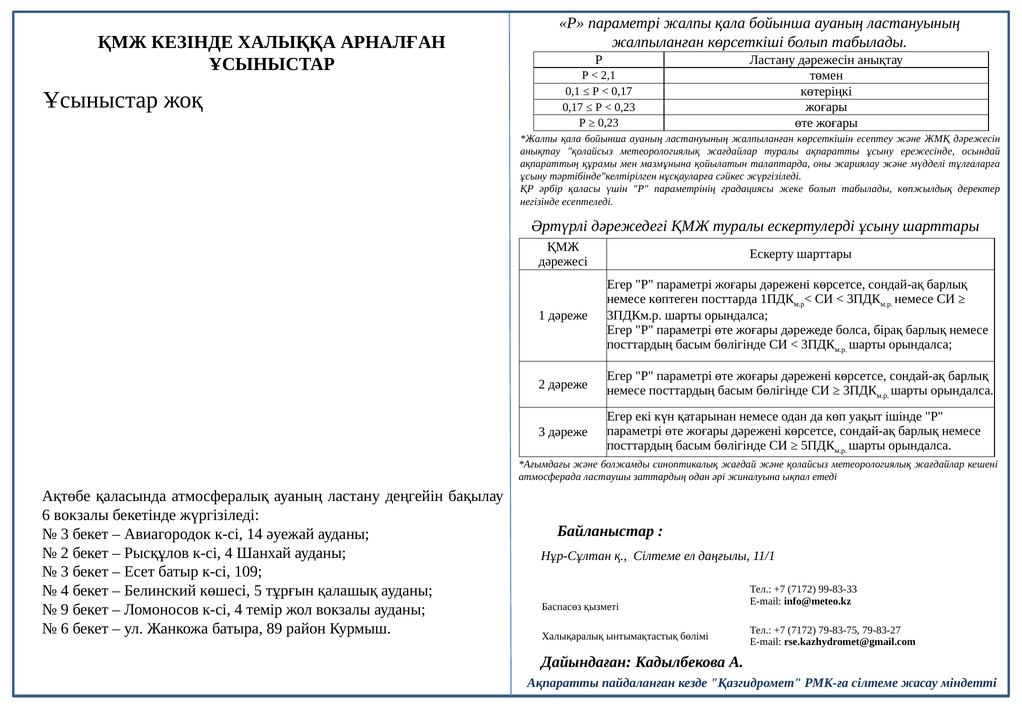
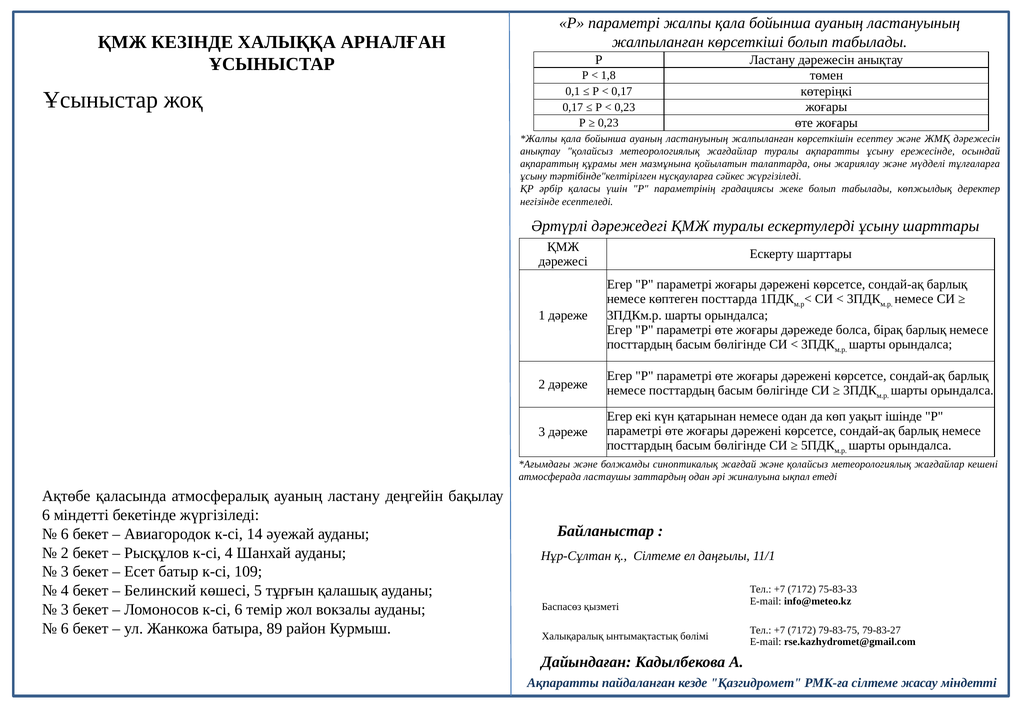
2,1: 2,1 -> 1,8
6 вокзалы: вокзалы -> міндетті
3 at (65, 534): 3 -> 6
99-83-33: 99-83-33 -> 75-83-33
9 at (65, 609): 9 -> 3
Ломоносов к-сі 4: 4 -> 6
